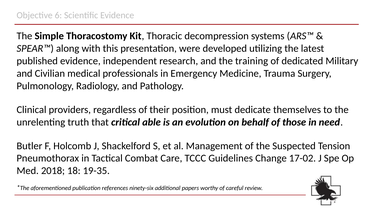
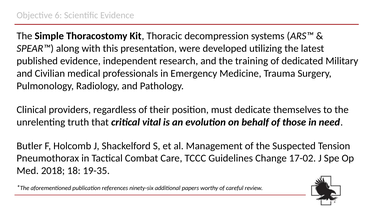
able: able -> vital
